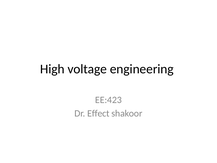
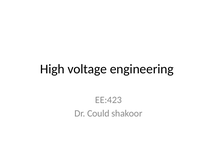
Effect: Effect -> Could
